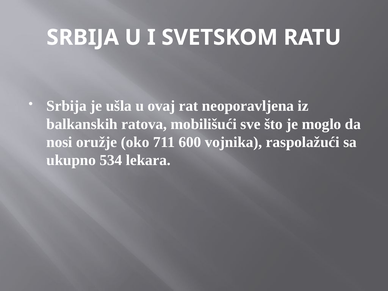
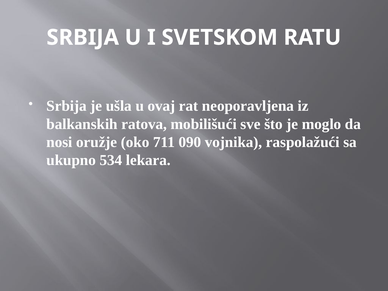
600: 600 -> 090
